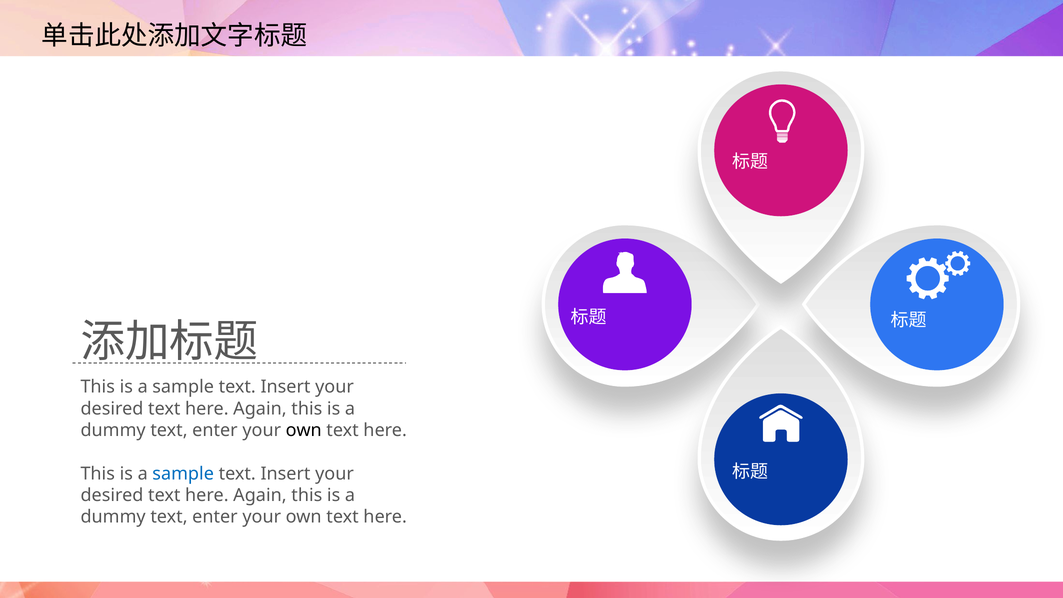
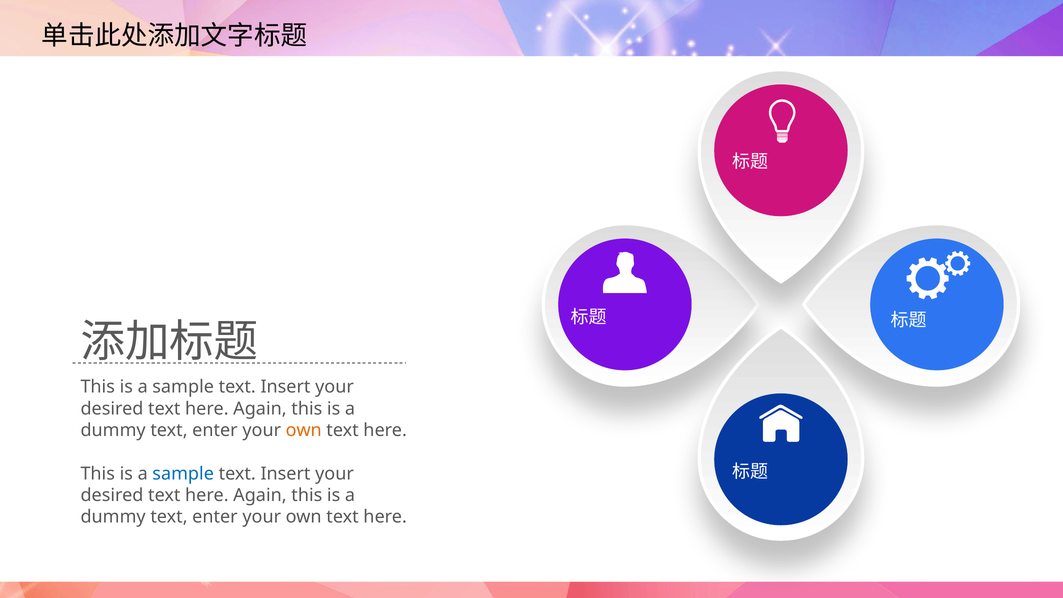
own at (304, 430) colour: black -> orange
